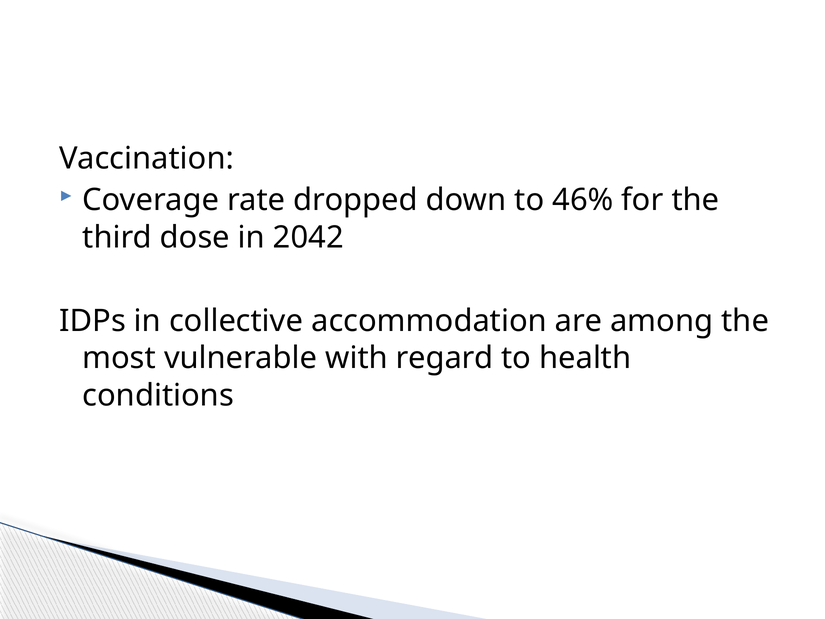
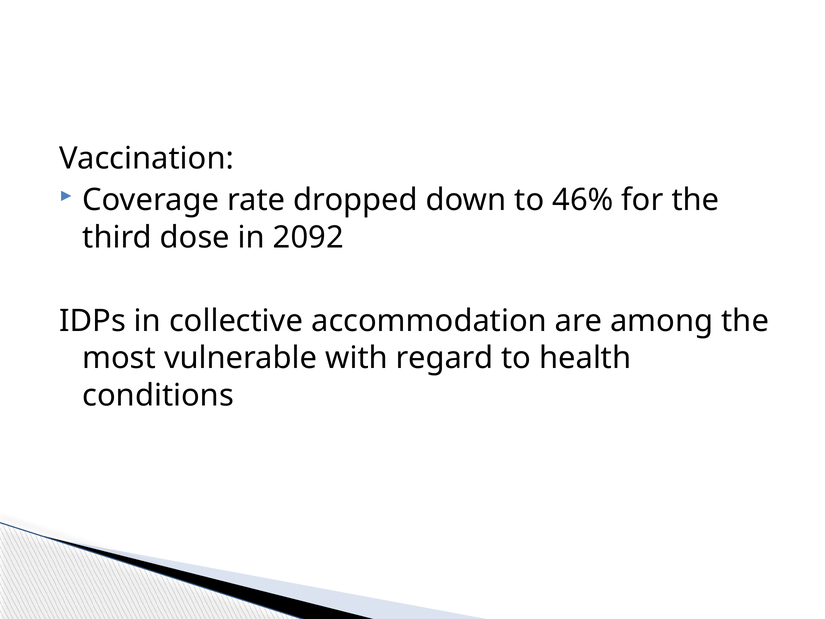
2042: 2042 -> 2092
